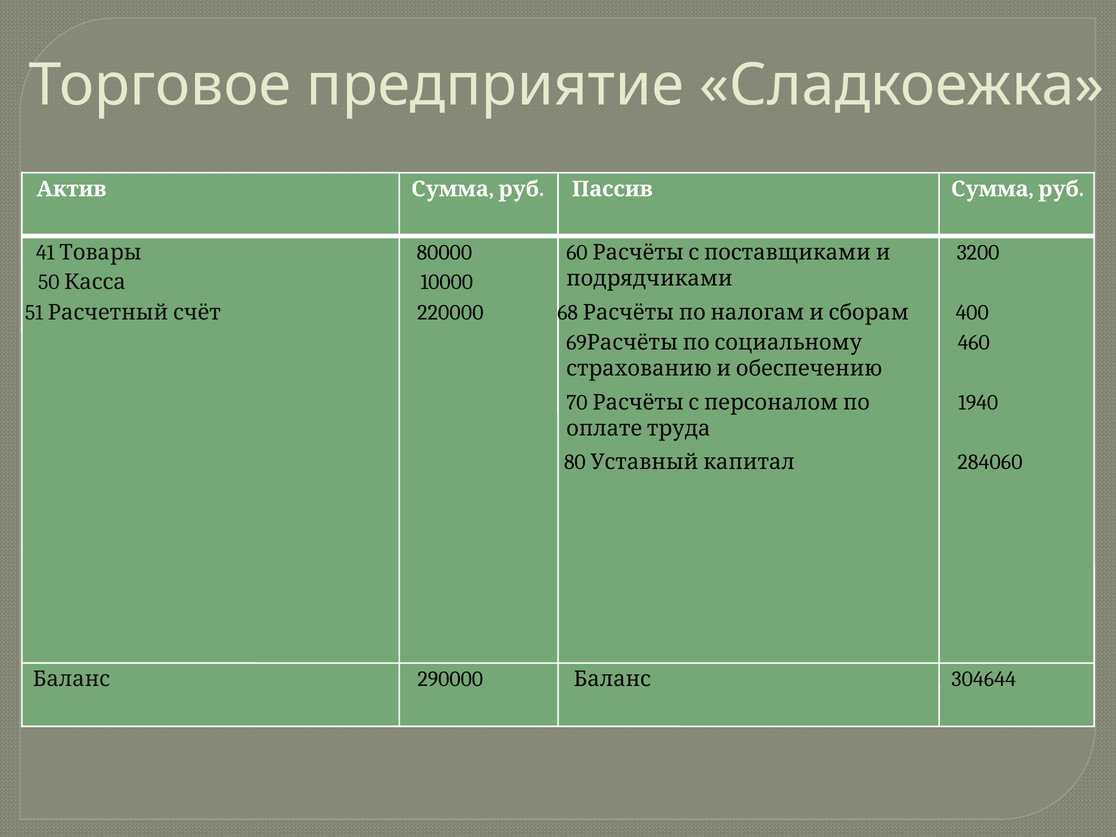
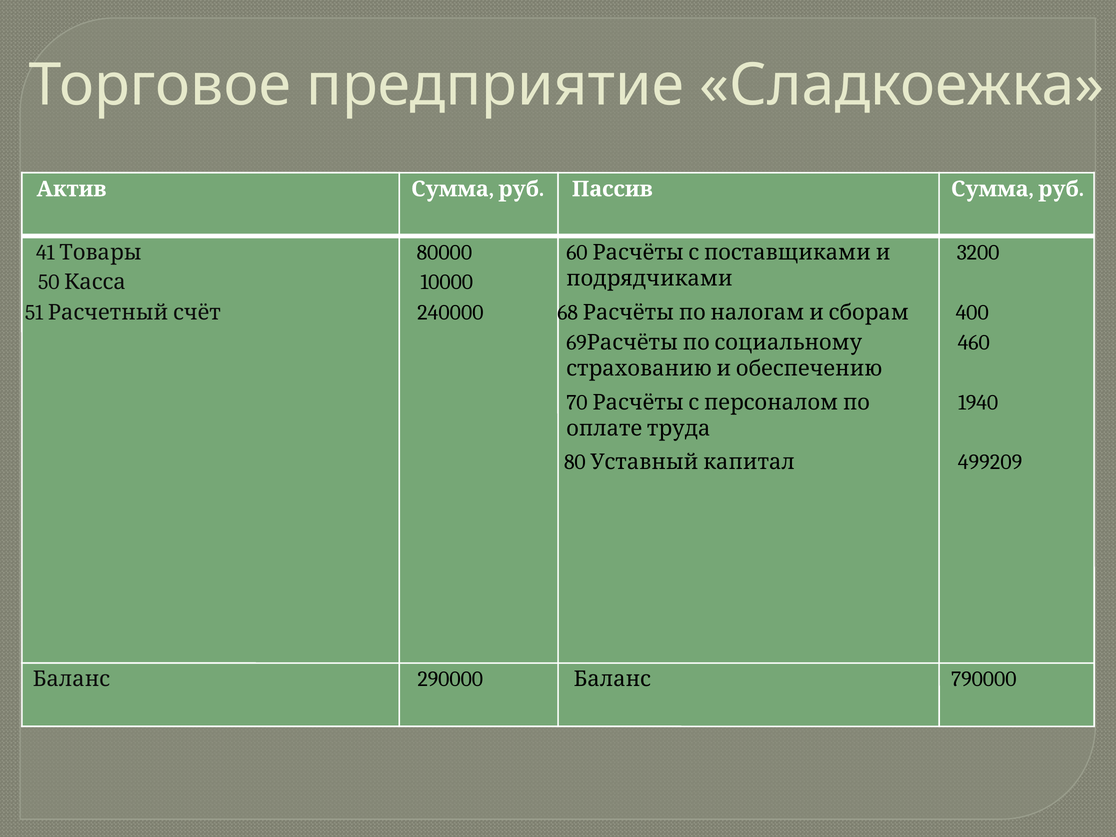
220000: 220000 -> 240000
284060: 284060 -> 499209
304644: 304644 -> 790000
